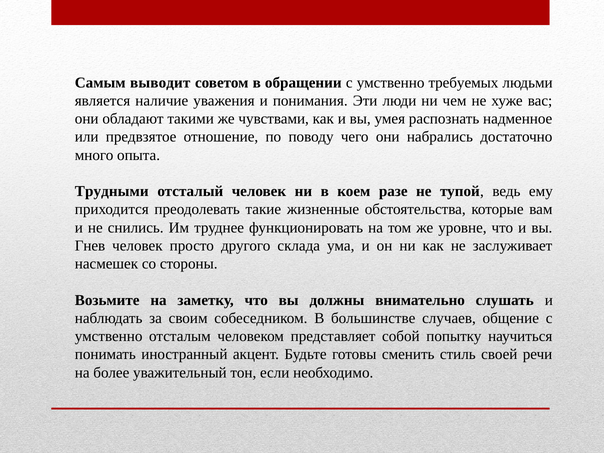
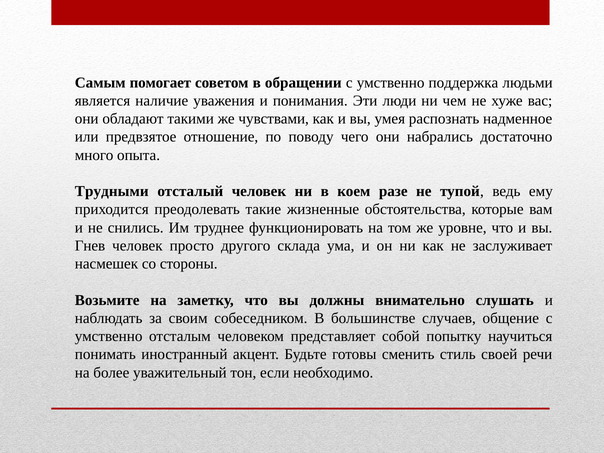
выводит: выводит -> помогает
требуемых: требуемых -> поддержка
